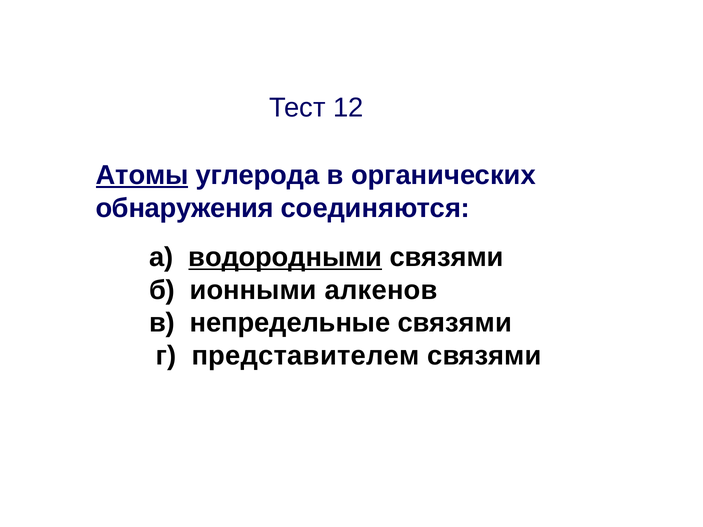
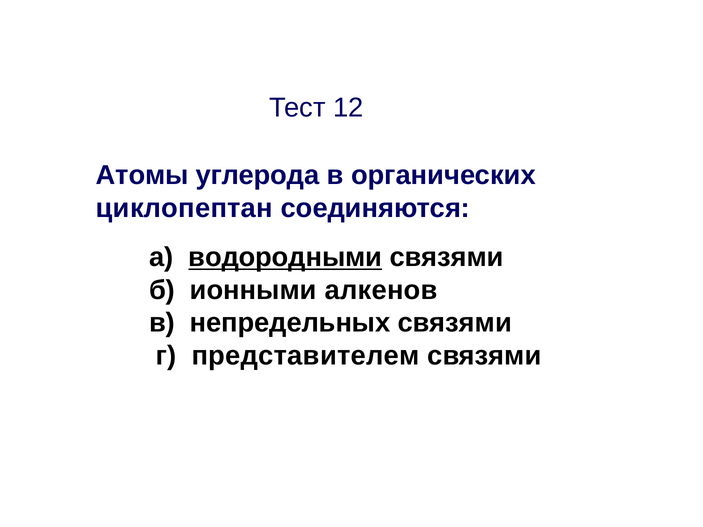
Атомы underline: present -> none
обнаружения: обнаружения -> циклопептан
непредельные: непредельные -> непредельных
